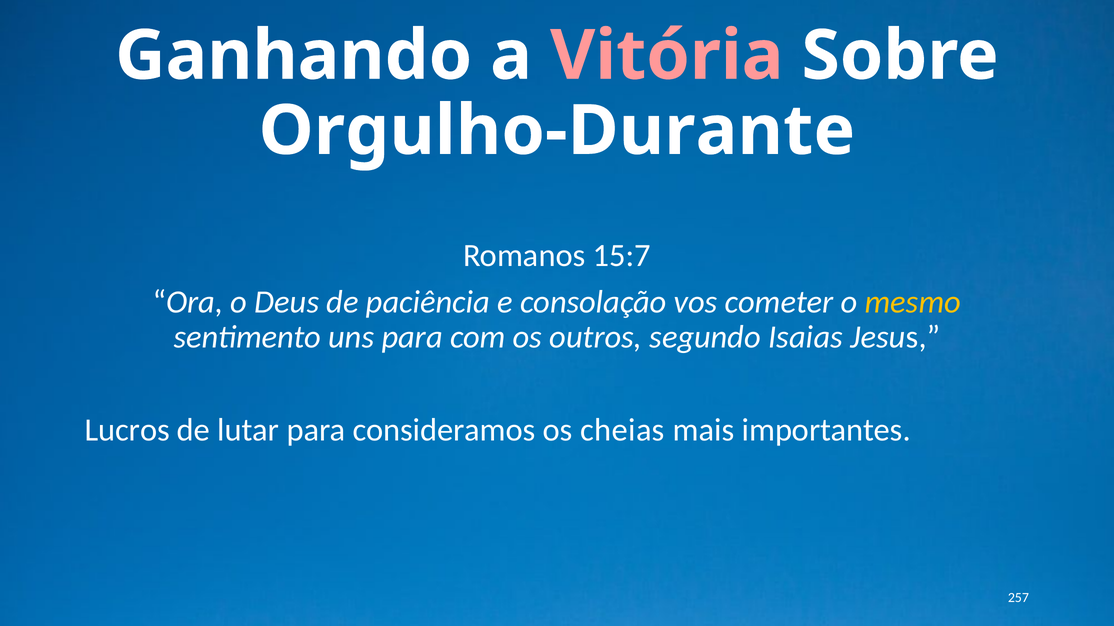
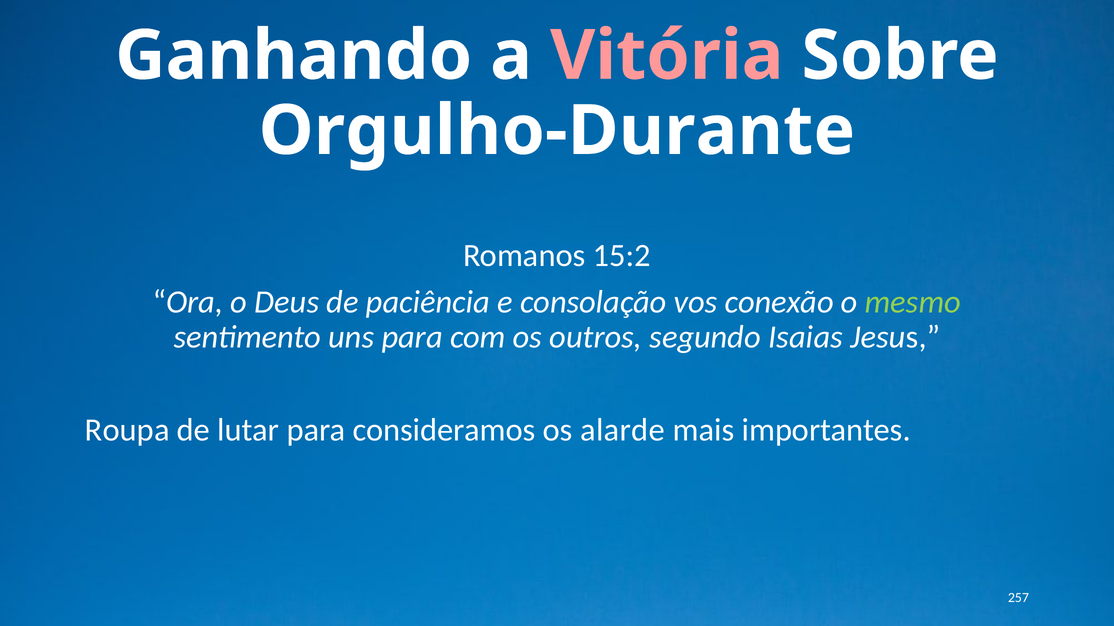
15:7: 15:7 -> 15:2
cometer: cometer -> conexão
mesmo colour: yellow -> light green
Lucros: Lucros -> Roupa
cheias: cheias -> alarde
